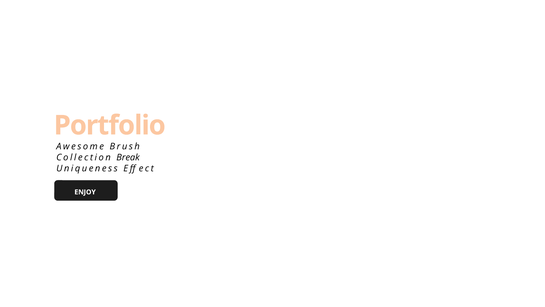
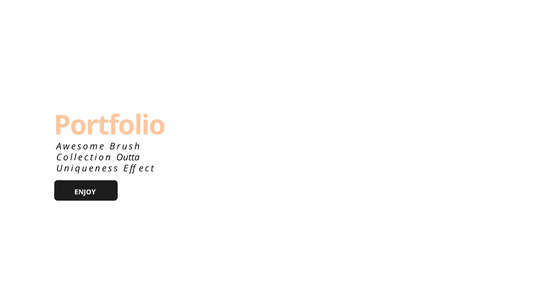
Break: Break -> Outta
